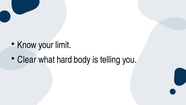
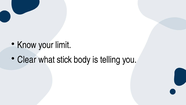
hard: hard -> stick
